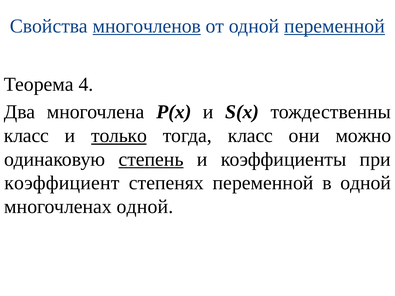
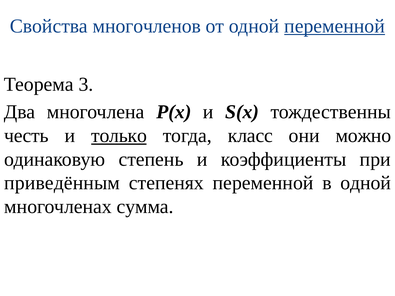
многочленов underline: present -> none
4: 4 -> 3
класс at (26, 136): класс -> честь
степень underline: present -> none
коэффициент: коэффициент -> приведённым
многочленах одной: одной -> сумма
